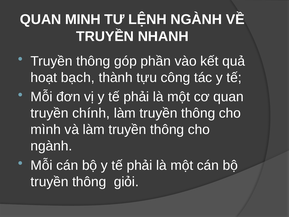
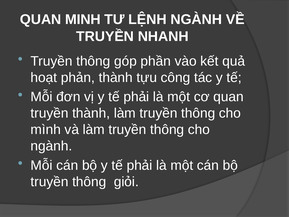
bạch: bạch -> phản
truyền chính: chính -> thành
